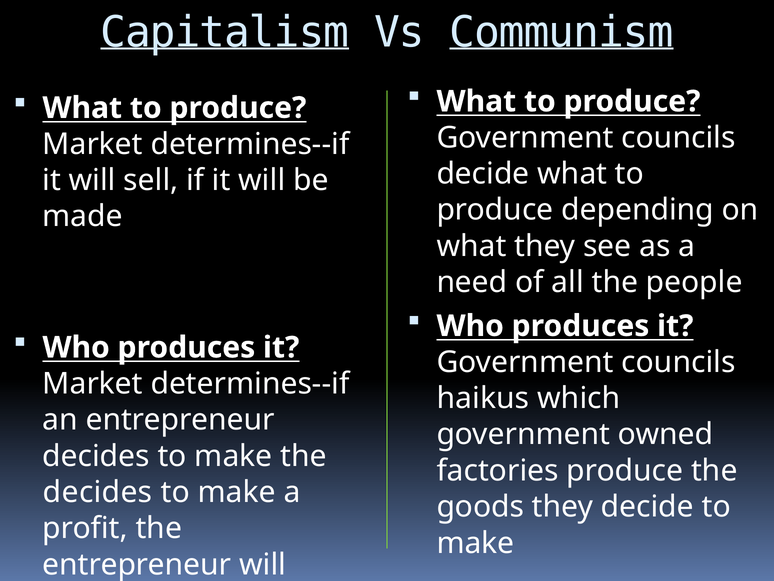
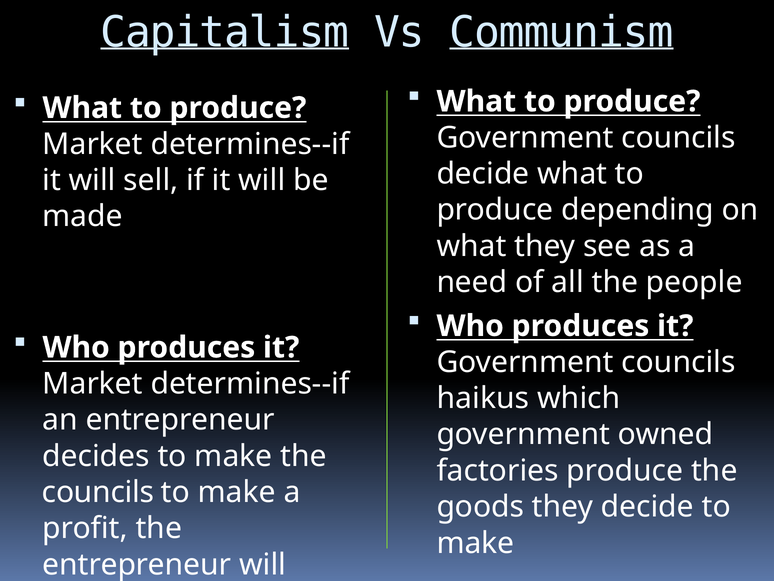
decides at (98, 492): decides -> councils
